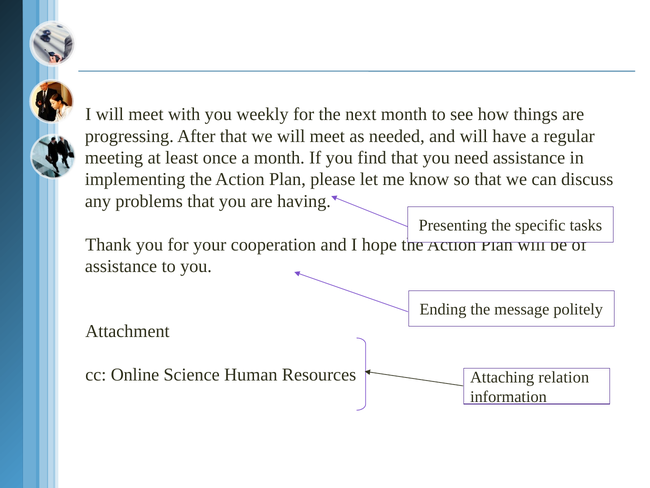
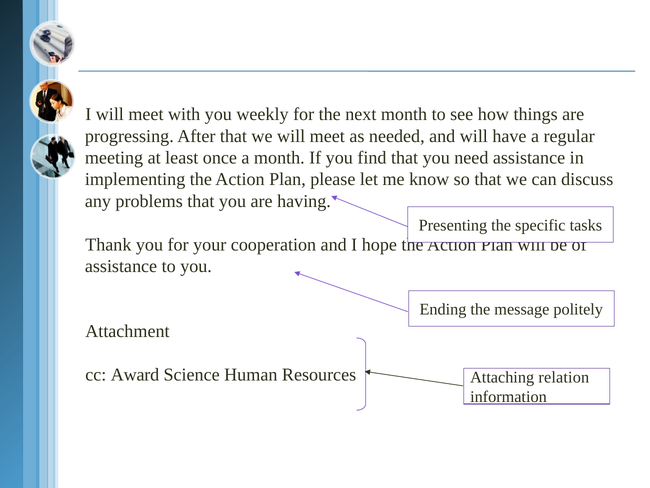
Online: Online -> Award
